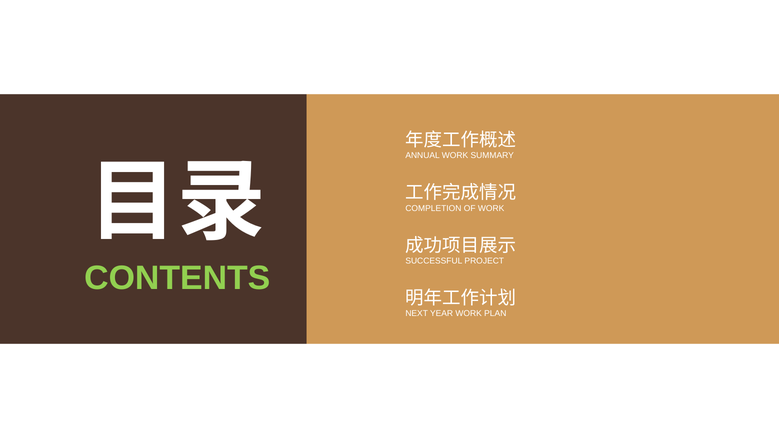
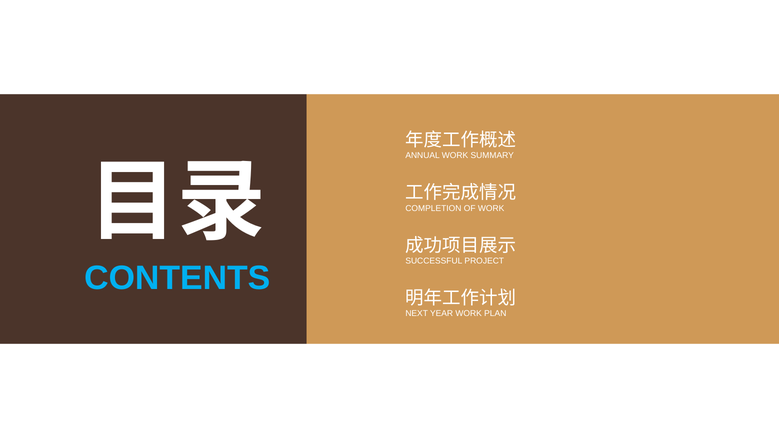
CONTENTS colour: light green -> light blue
